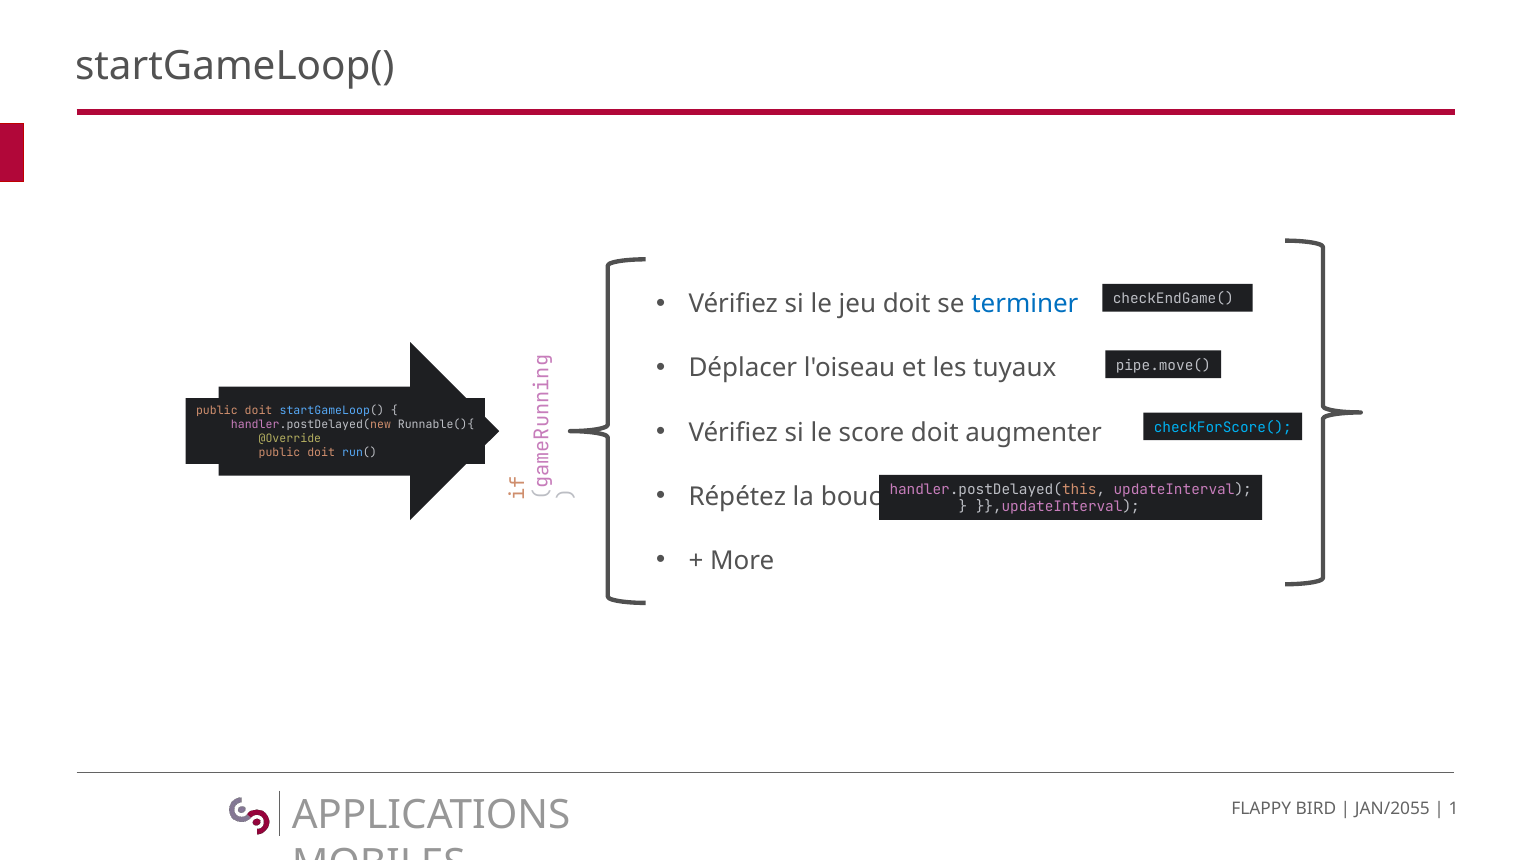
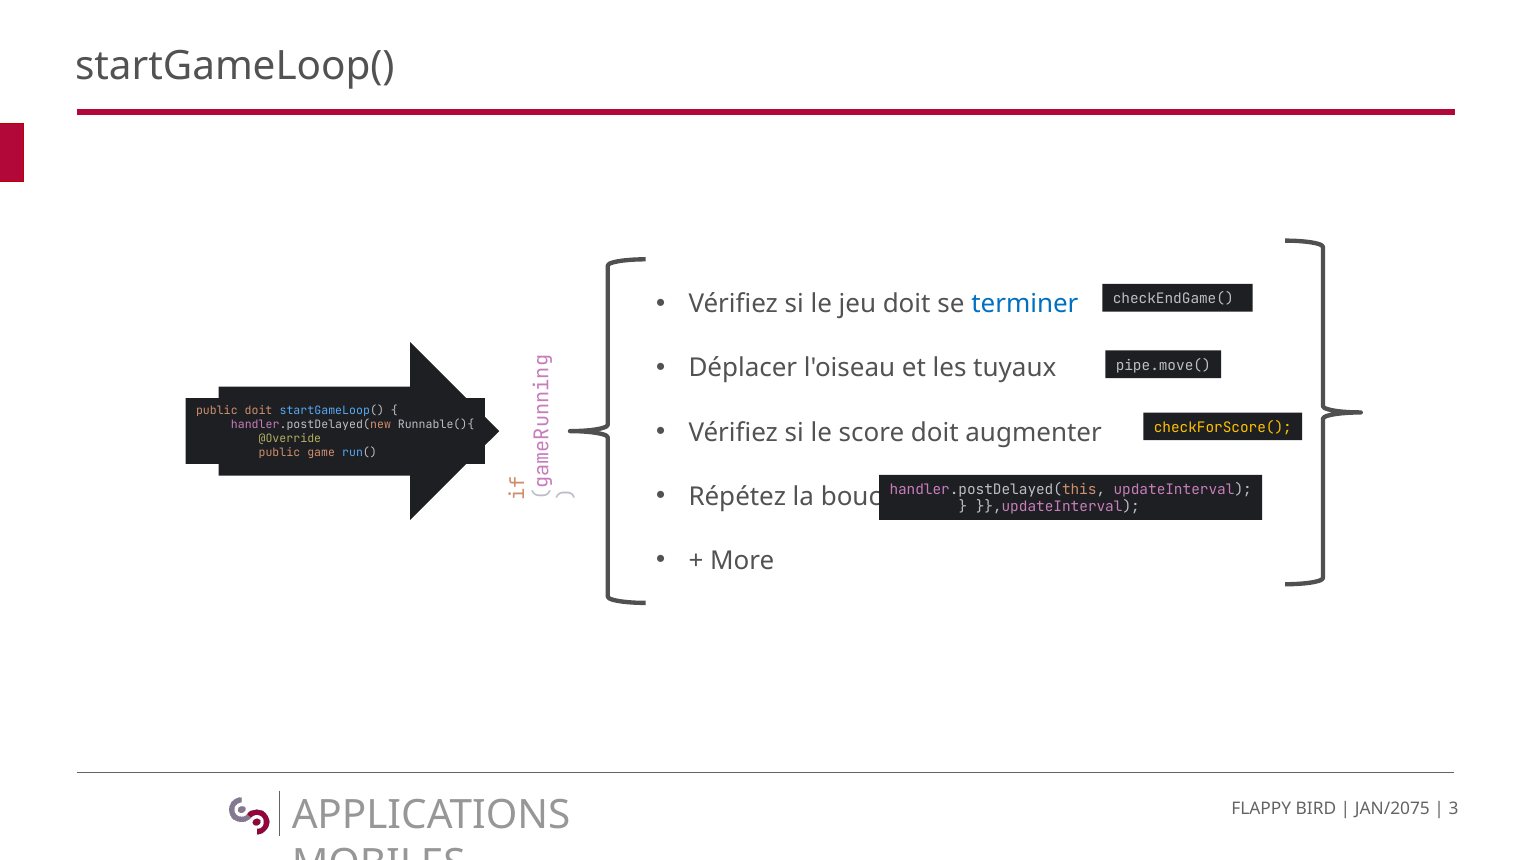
checkForScore( colour: light blue -> yellow
doit at (321, 453): doit -> game
JAN/2055: JAN/2055 -> JAN/2075
1: 1 -> 3
